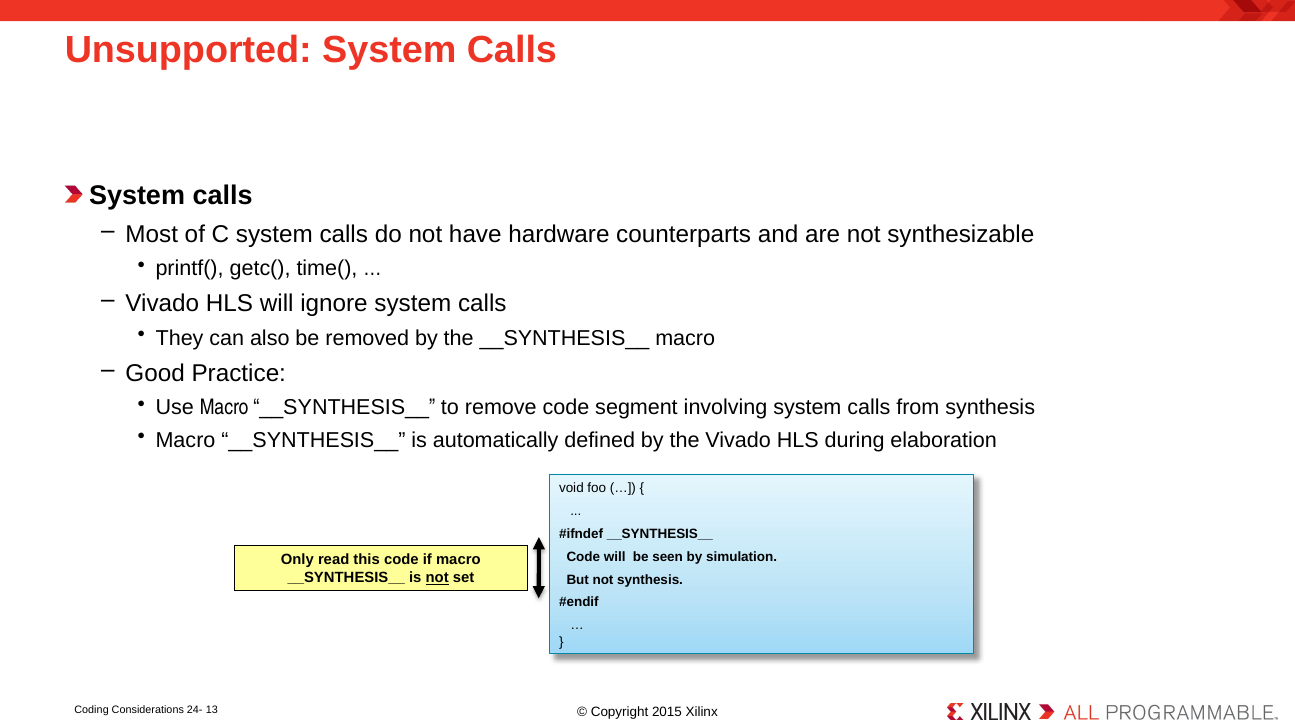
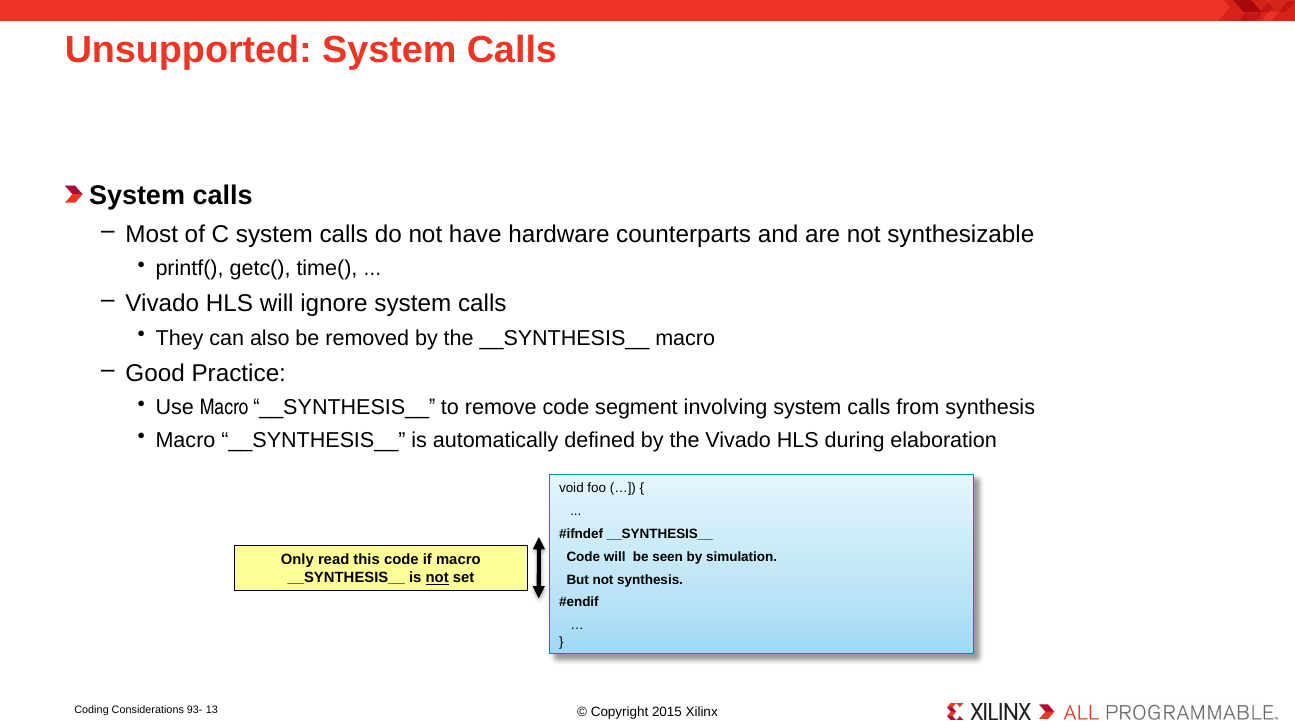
24-: 24- -> 93-
